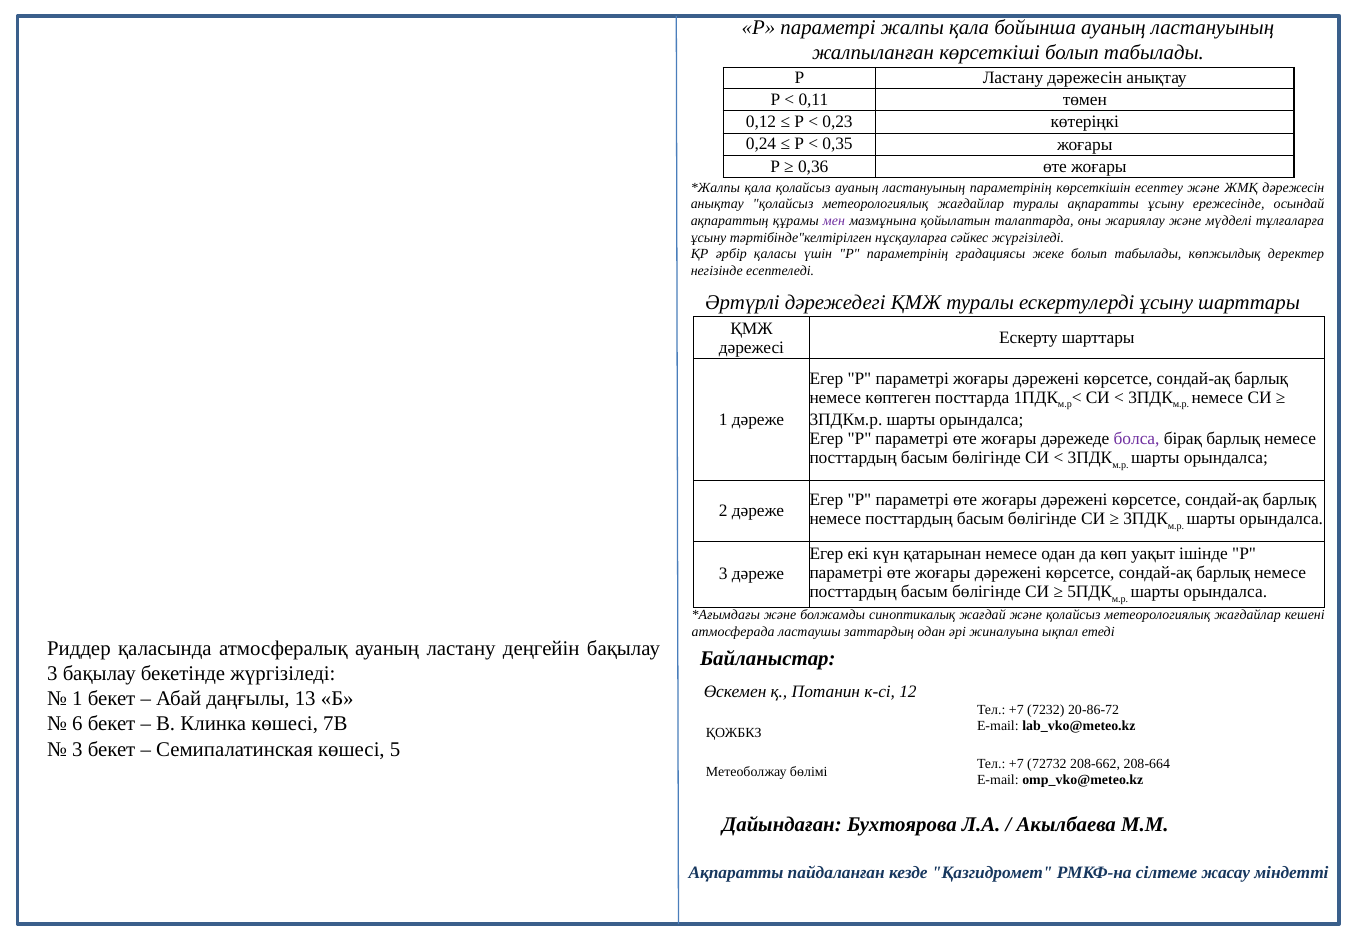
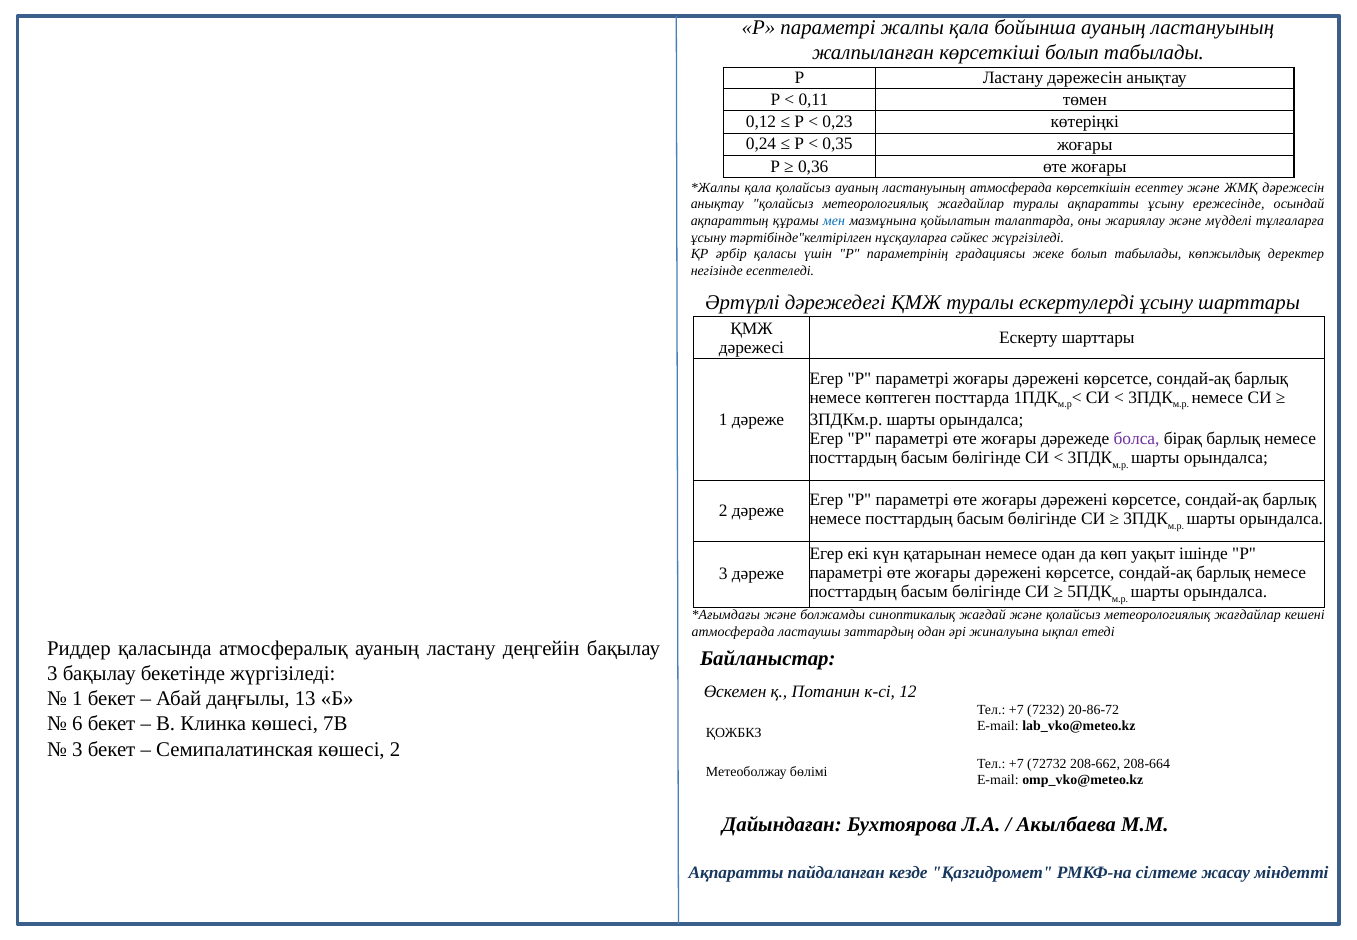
ластануының параметрінің: параметрінің -> атмосферада
мен colour: purple -> blue
көшесі 5: 5 -> 2
